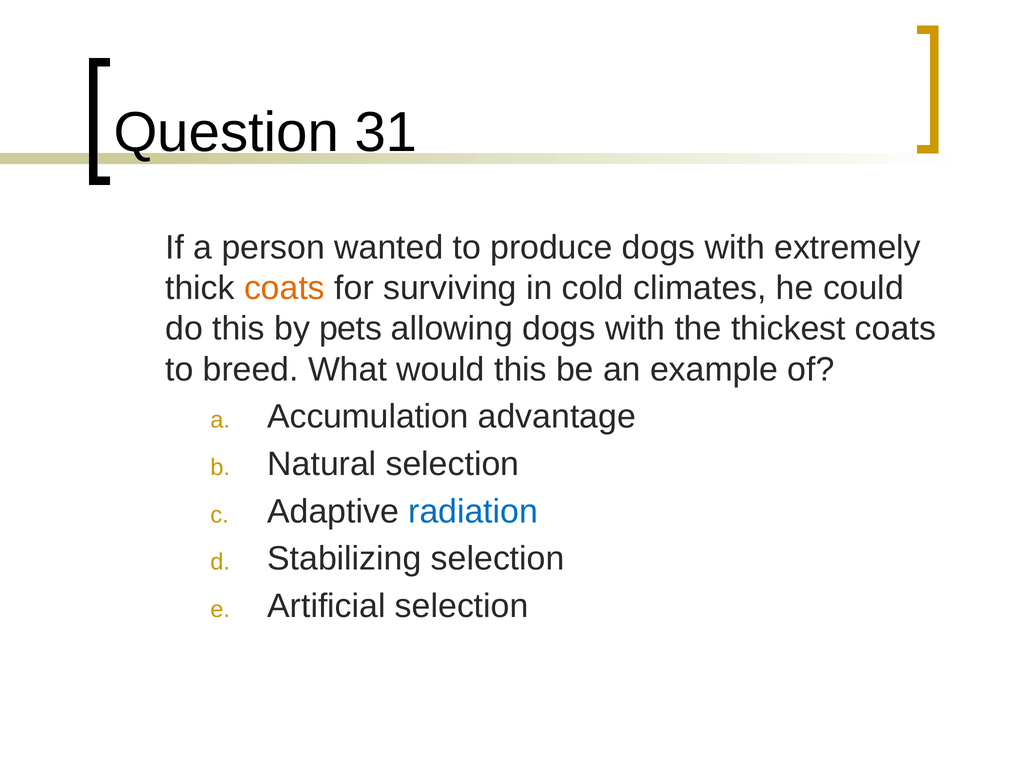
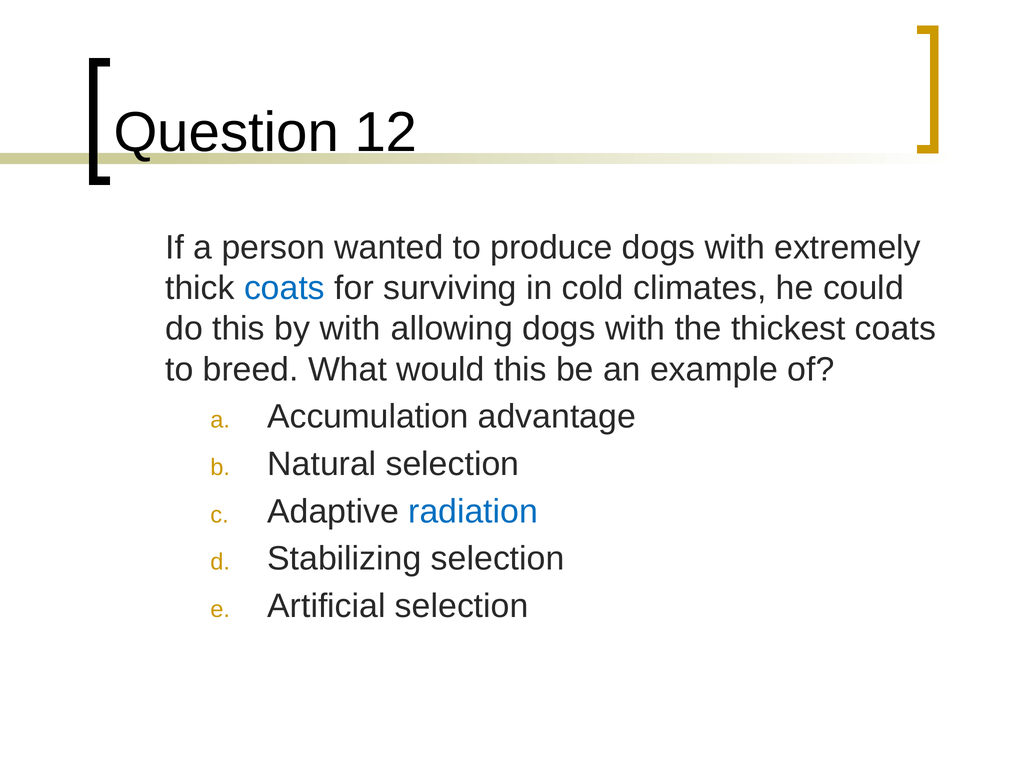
31: 31 -> 12
coats at (284, 288) colour: orange -> blue
by pets: pets -> with
